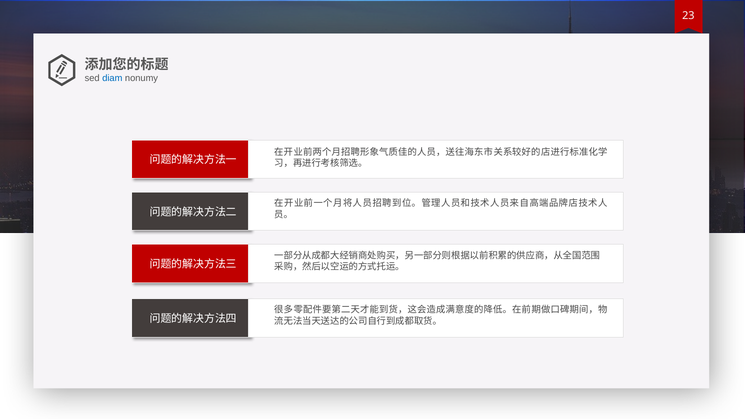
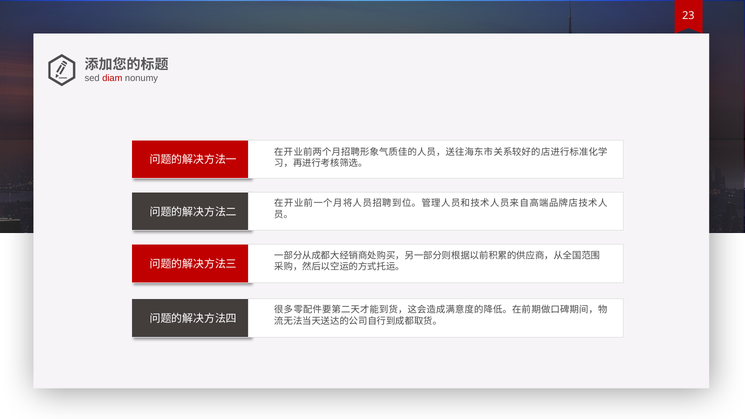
diam colour: blue -> red
